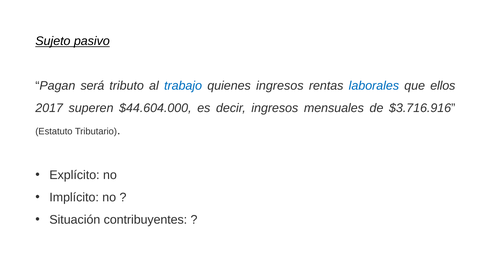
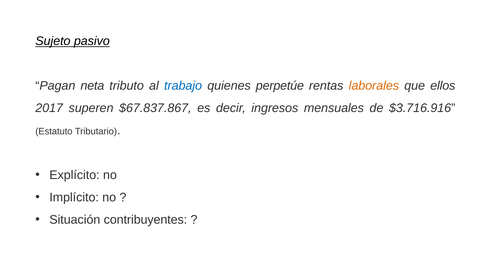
será: será -> neta
quienes ingresos: ingresos -> perpetúe
laborales colour: blue -> orange
$44.604.000: $44.604.000 -> $67.837.867
